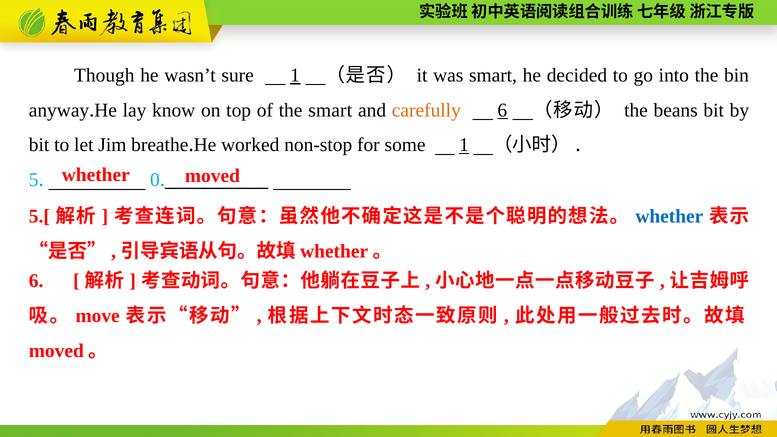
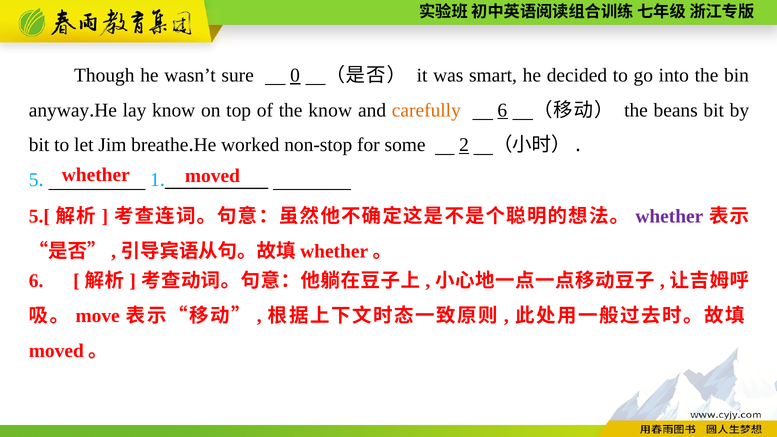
sure 1: 1 -> 0
the smart: smart -> know
some 1: 1 -> 2
0: 0 -> 1
whether at (669, 216) colour: blue -> purple
